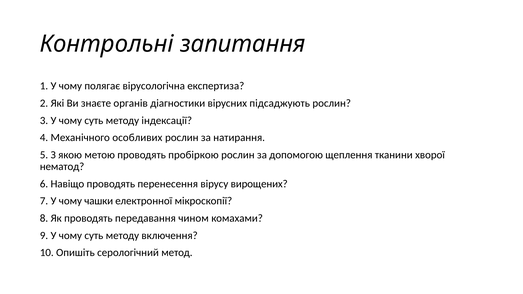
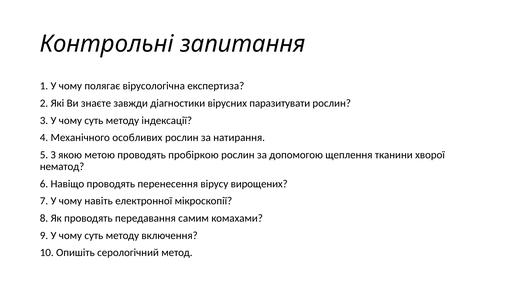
органів: органів -> завжди
підсаджують: підсаджують -> паразитувати
чашки: чашки -> навіть
чином: чином -> самим
